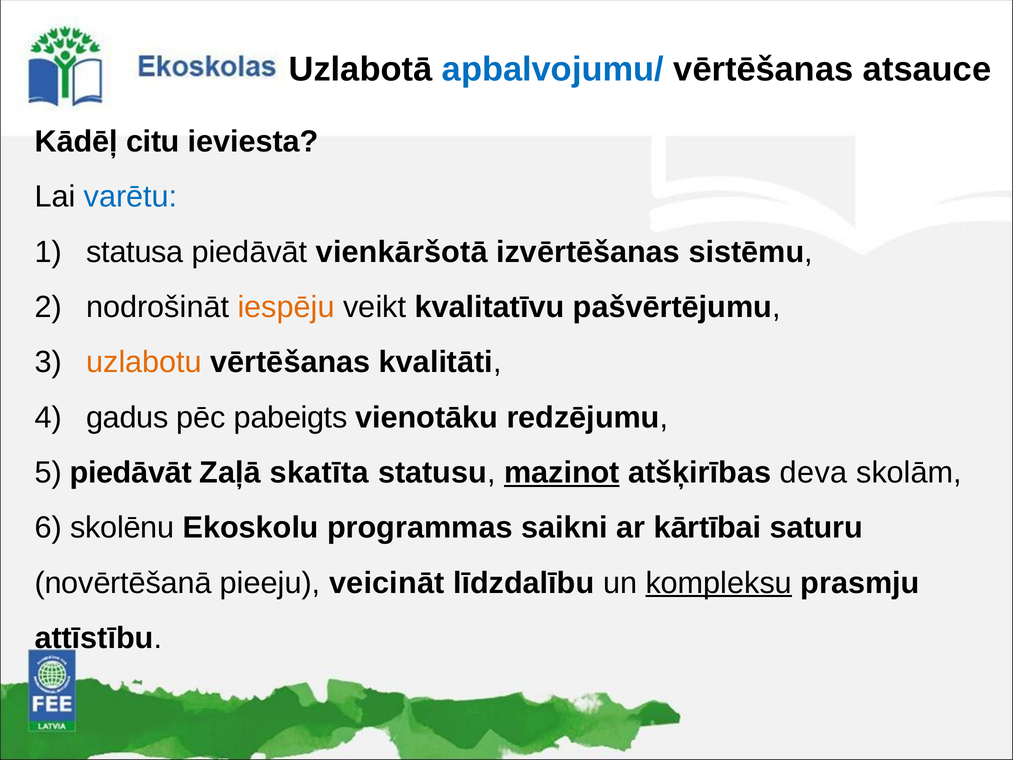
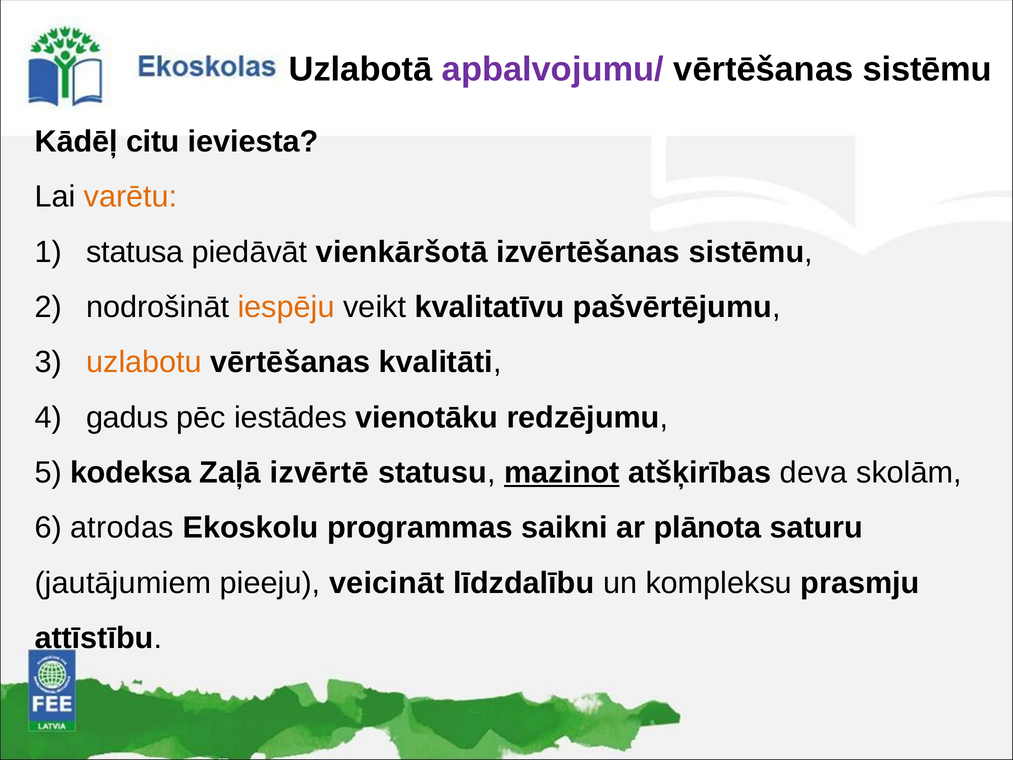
apbalvojumu/ colour: blue -> purple
vērtēšanas atsauce: atsauce -> sistēmu
varētu colour: blue -> orange
pabeigts: pabeigts -> iestādes
5 piedāvāt: piedāvāt -> kodeksa
skatīta: skatīta -> izvērtē
skolēnu: skolēnu -> atrodas
kārtībai: kārtībai -> plānota
novērtēšanā: novērtēšanā -> jautājumiem
kompleksu underline: present -> none
